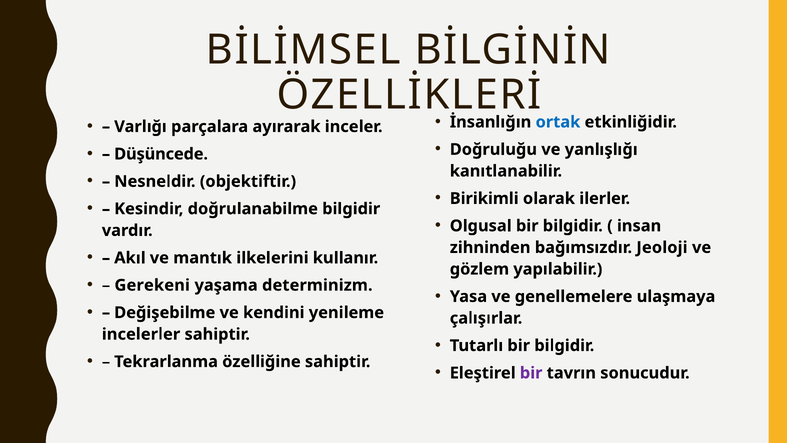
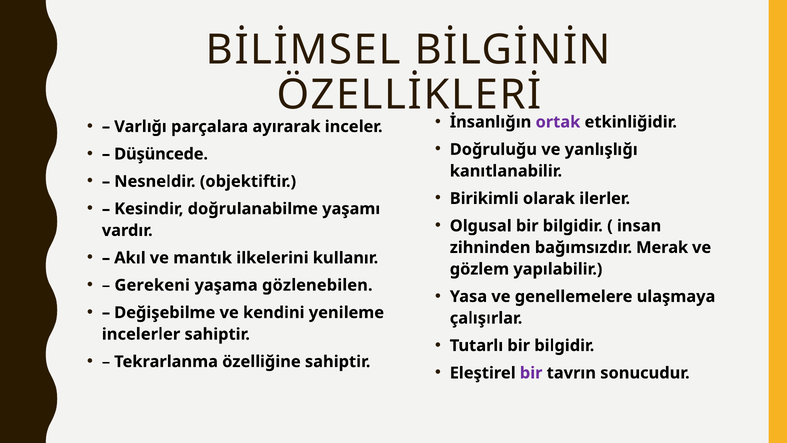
ortak colour: blue -> purple
doğrulanabilme bilgidir: bilgidir -> yaşamı
Jeoloji: Jeoloji -> Merak
determinizm: determinizm -> gözlenebilen
